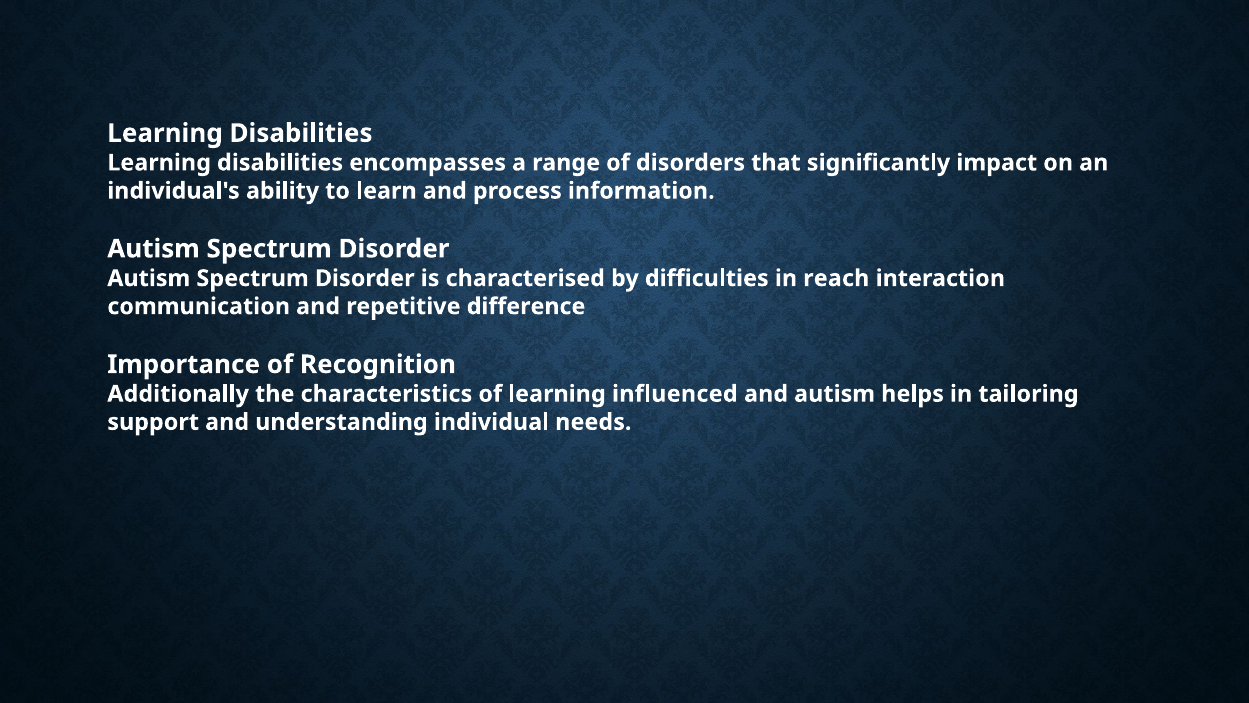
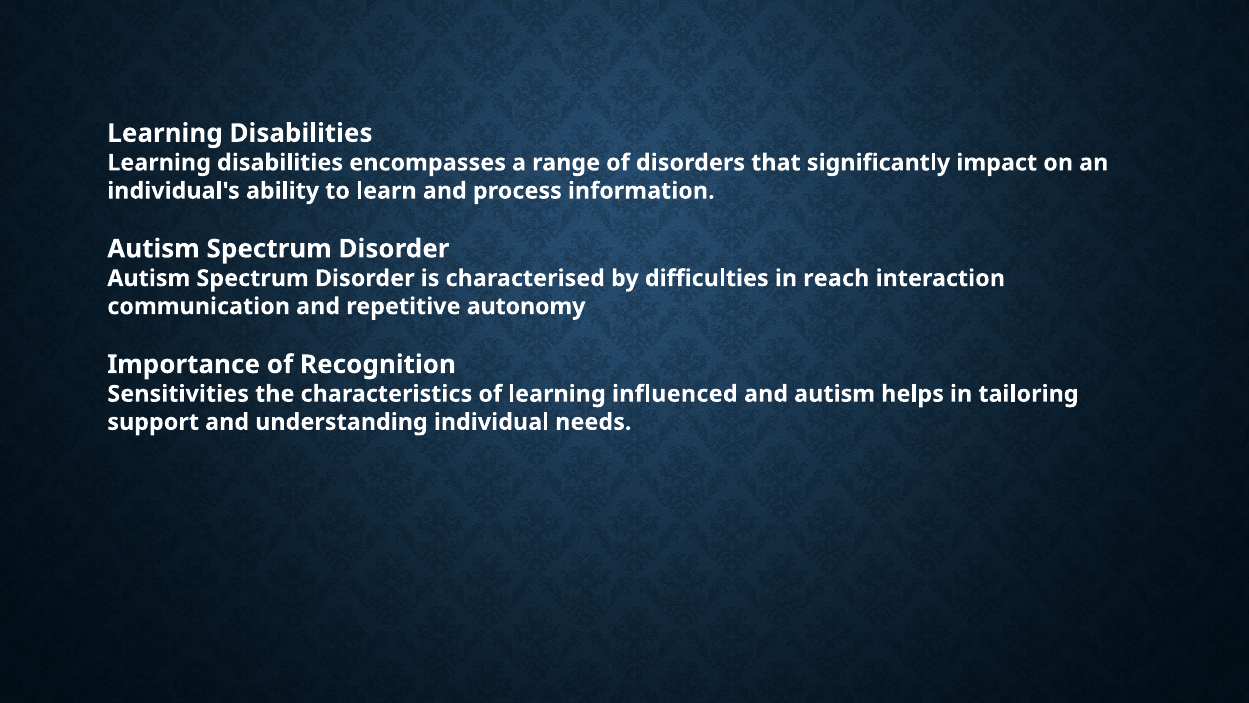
difference: difference -> autonomy
Additionally: Additionally -> Sensitivities
